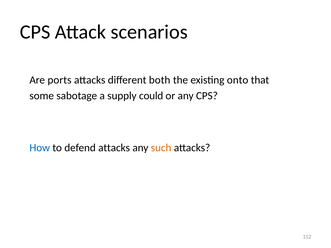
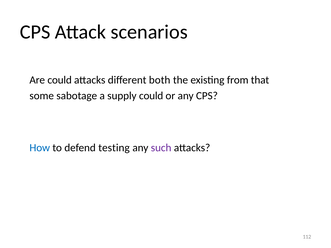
Are ports: ports -> could
onto: onto -> from
defend attacks: attacks -> testing
such colour: orange -> purple
